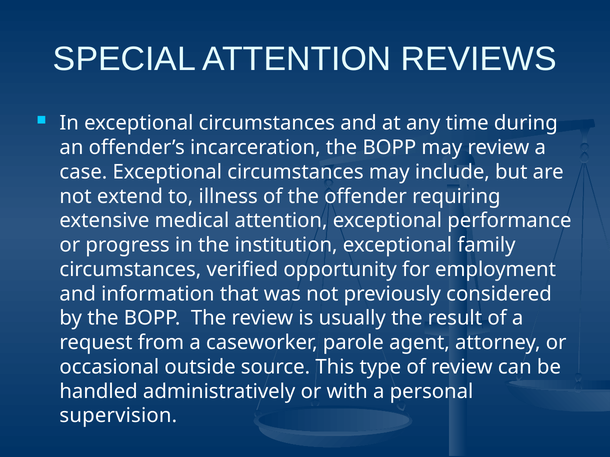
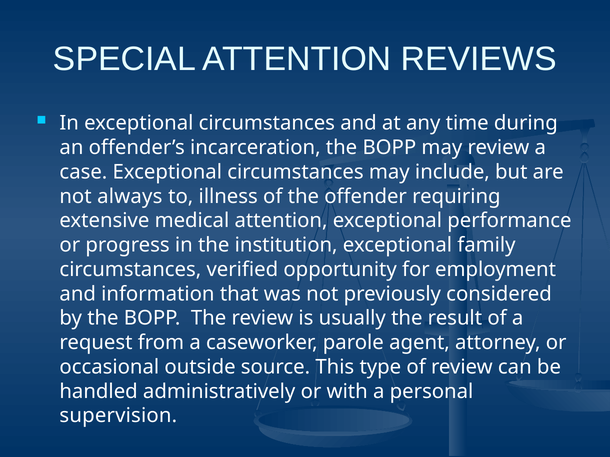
extend: extend -> always
